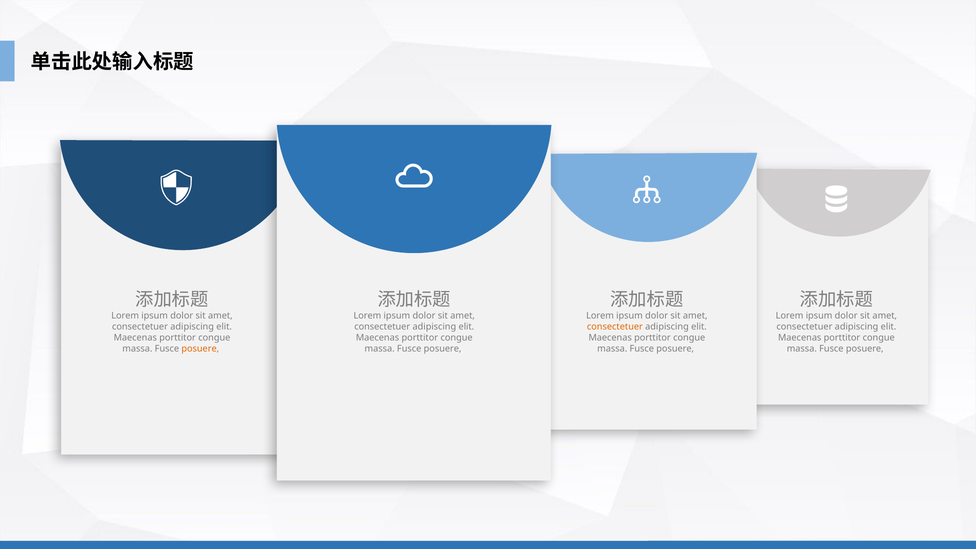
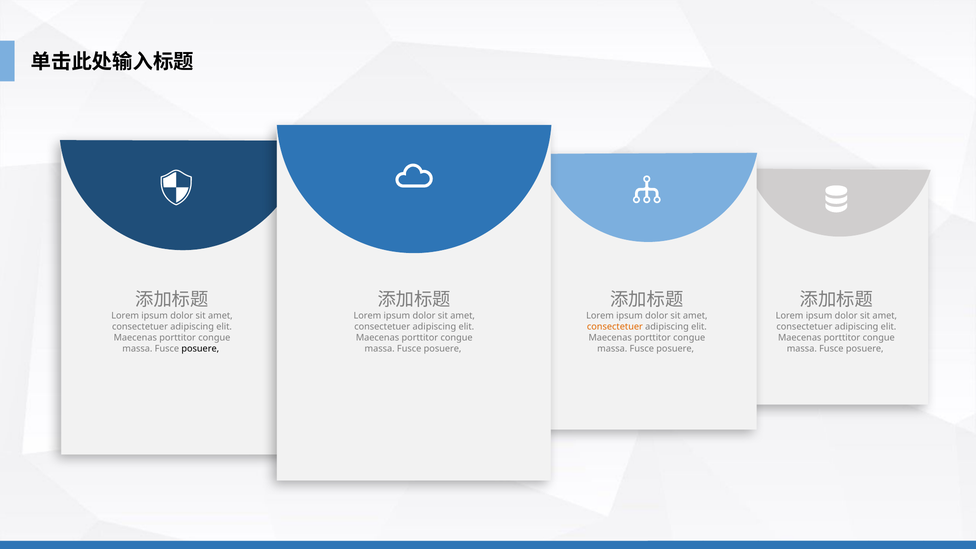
posuere at (200, 349) colour: orange -> black
